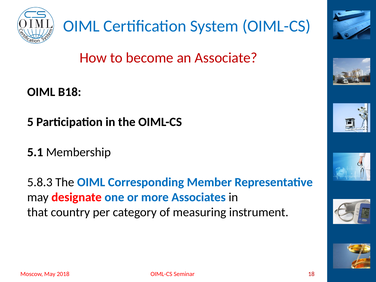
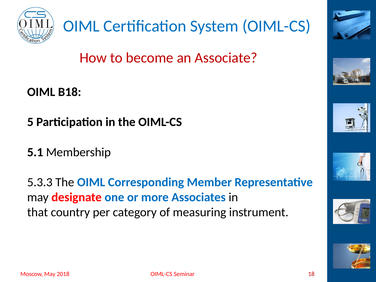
5.8.3: 5.8.3 -> 5.3.3
